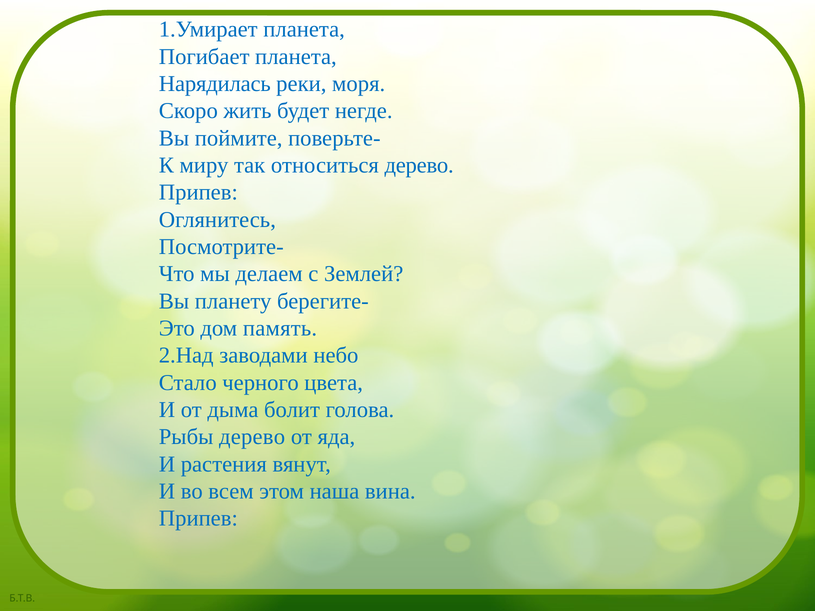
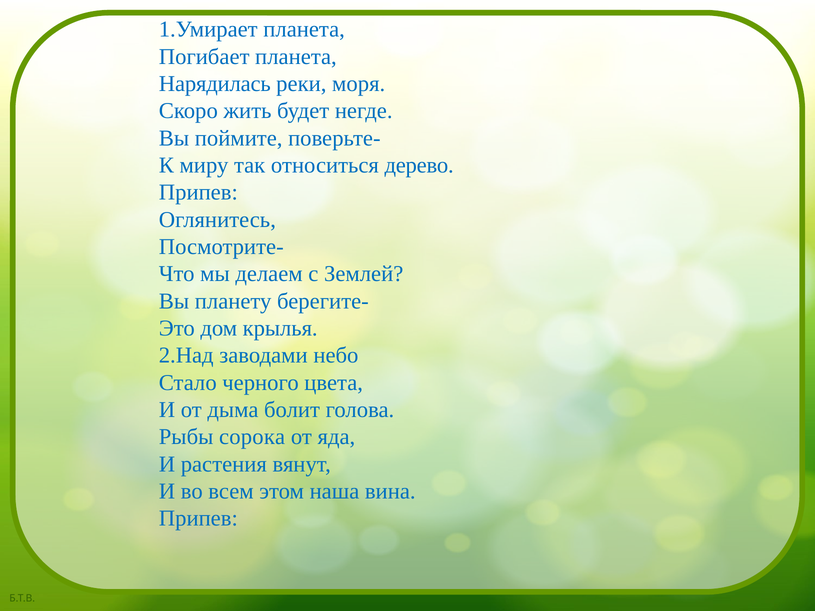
память: память -> крылья
Рыбы дерево: дерево -> сорока
